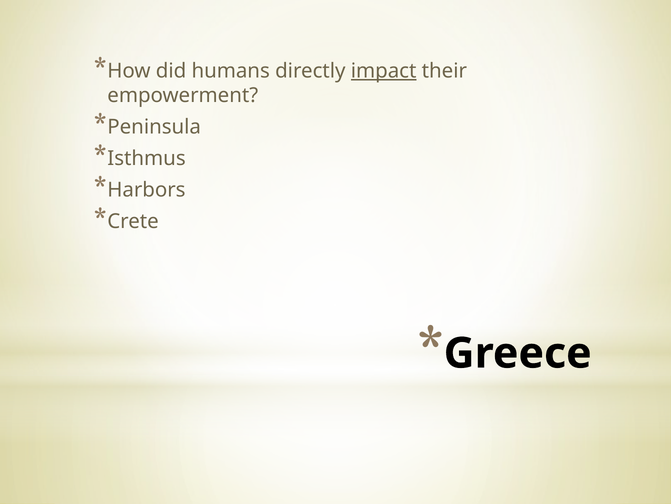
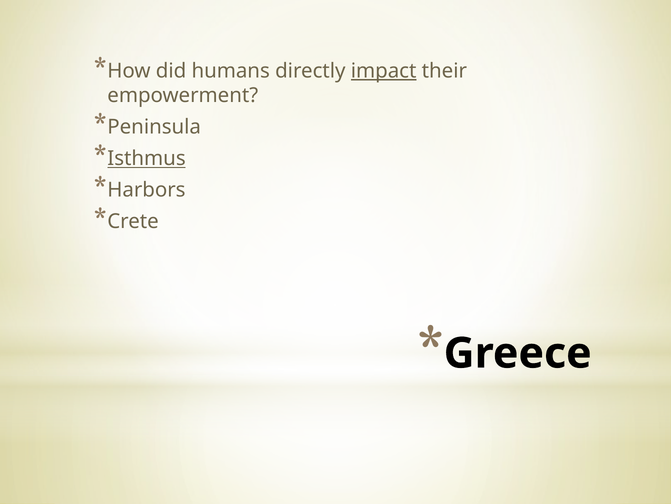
Isthmus underline: none -> present
